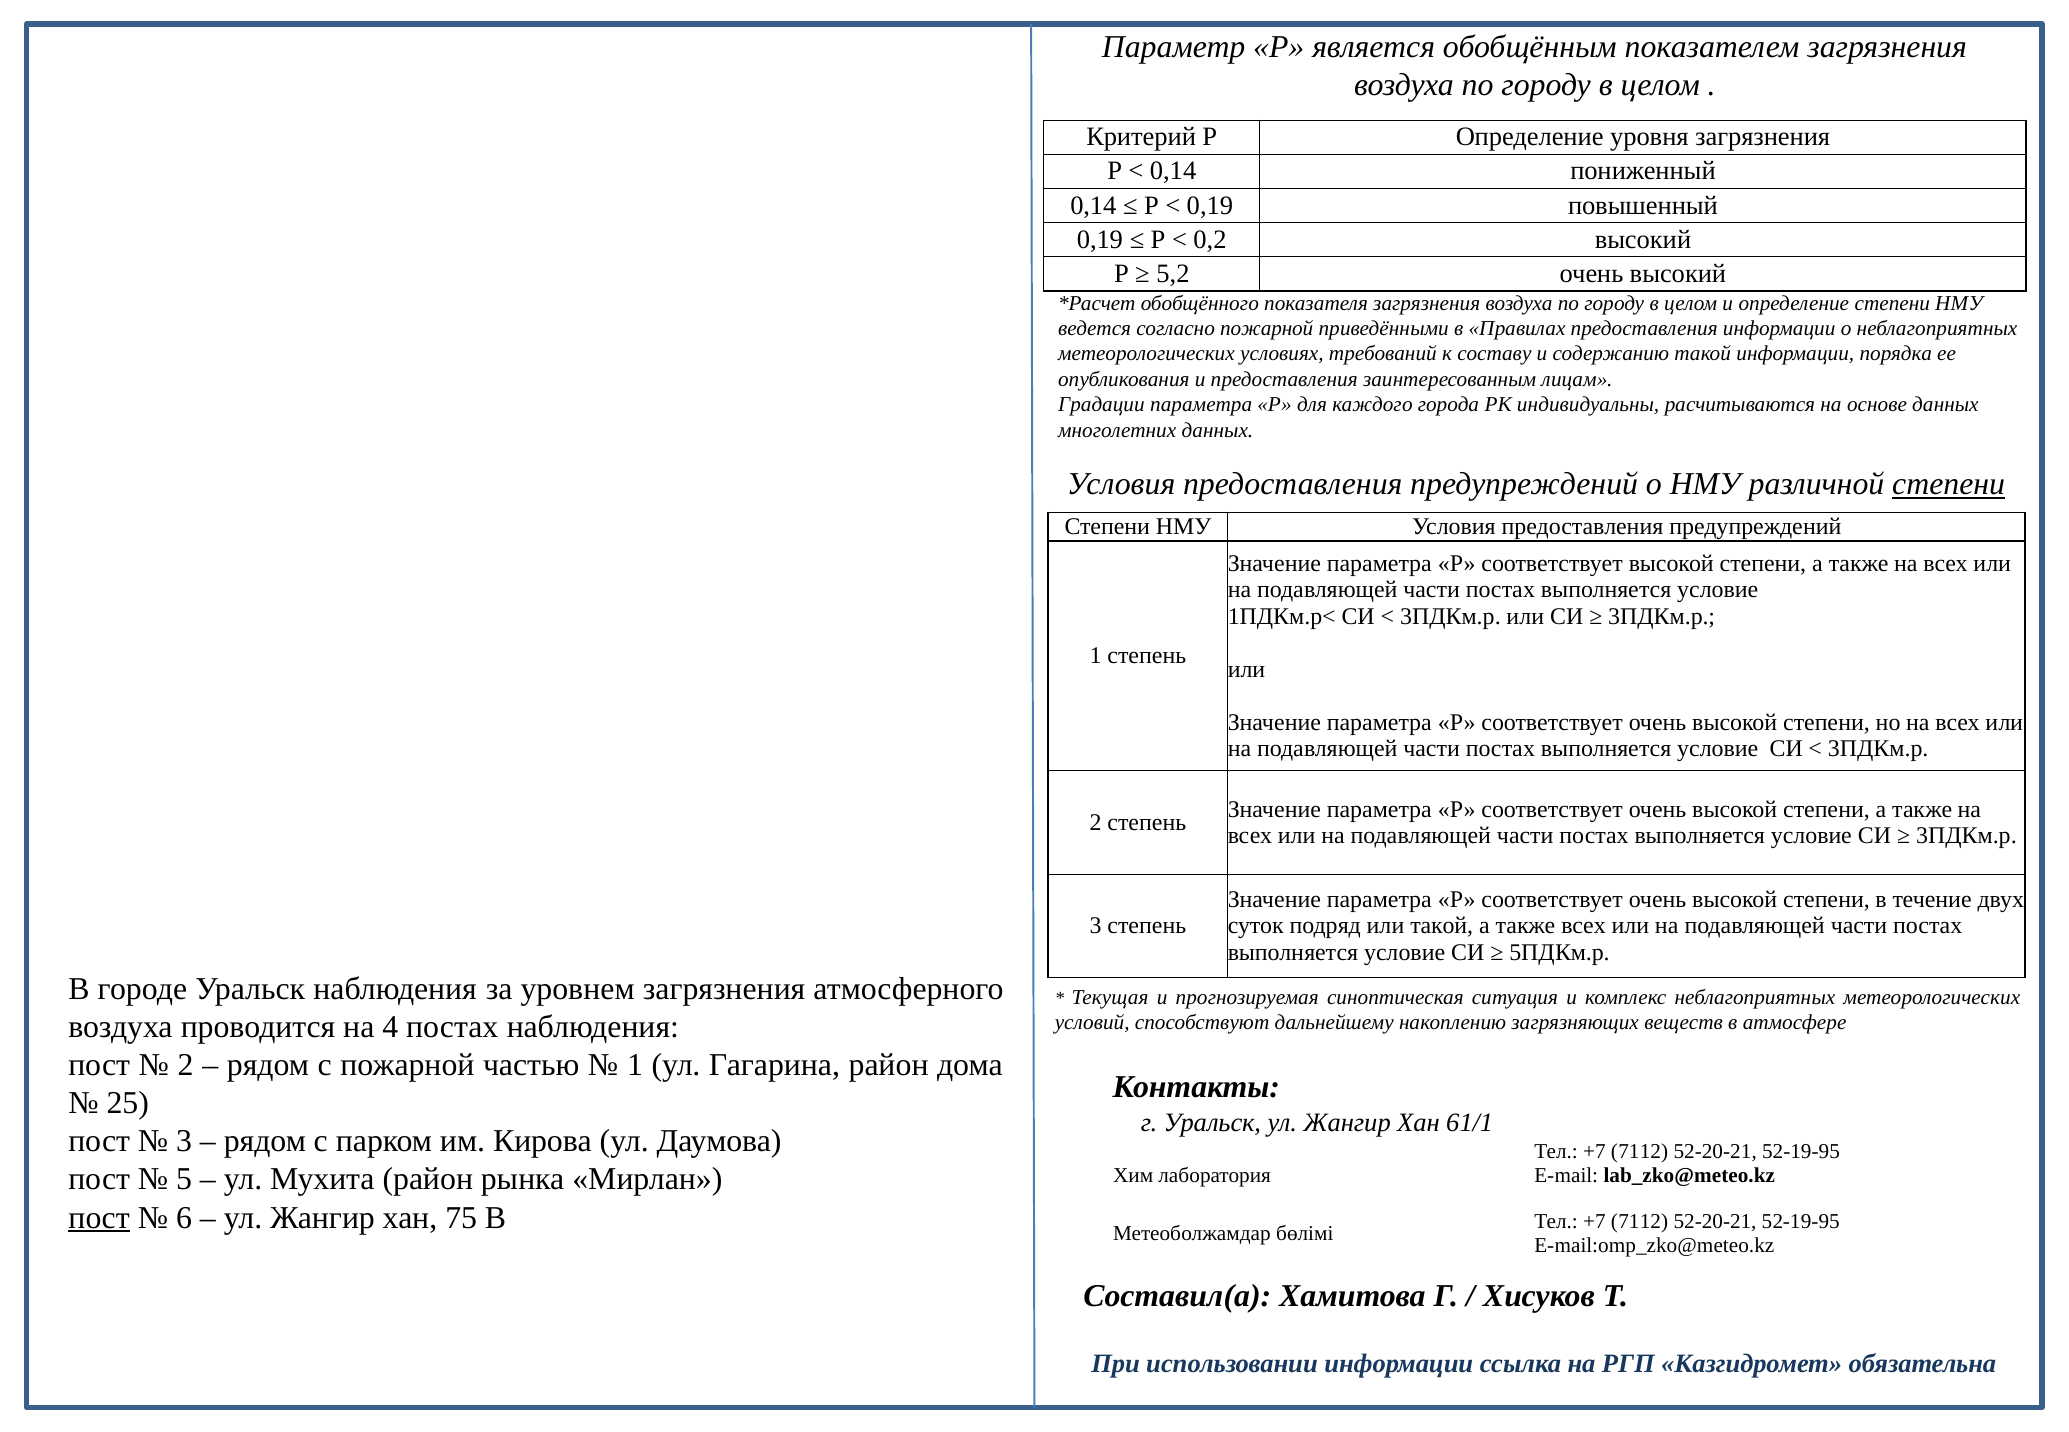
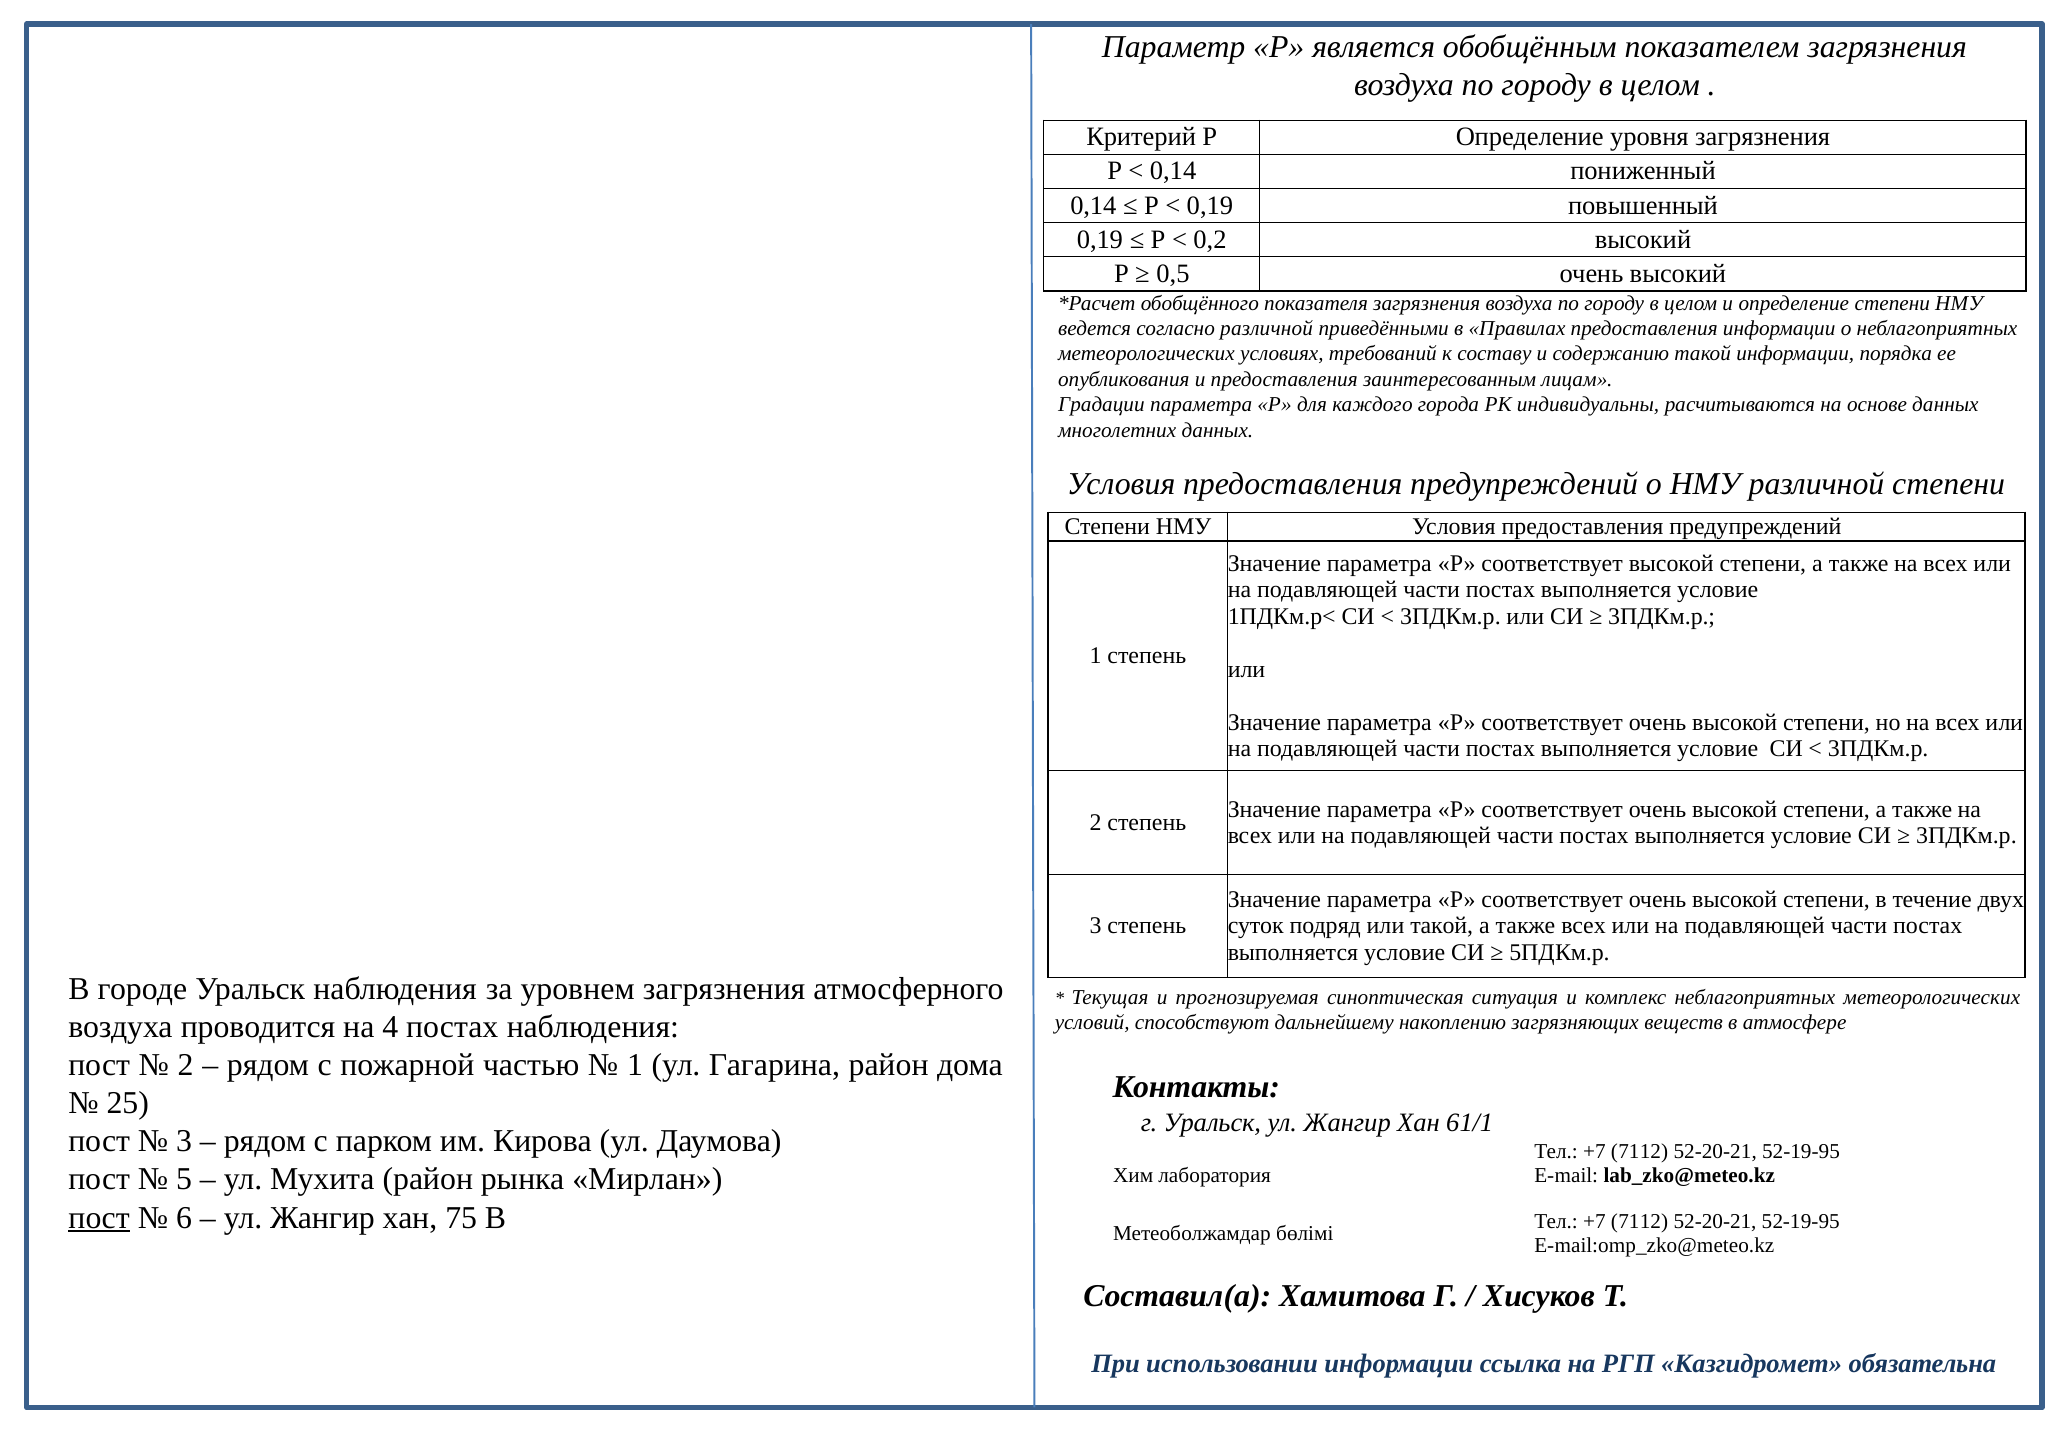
5,2: 5,2 -> 0,5
согласно пожарной: пожарной -> различной
степени at (1949, 484) underline: present -> none
